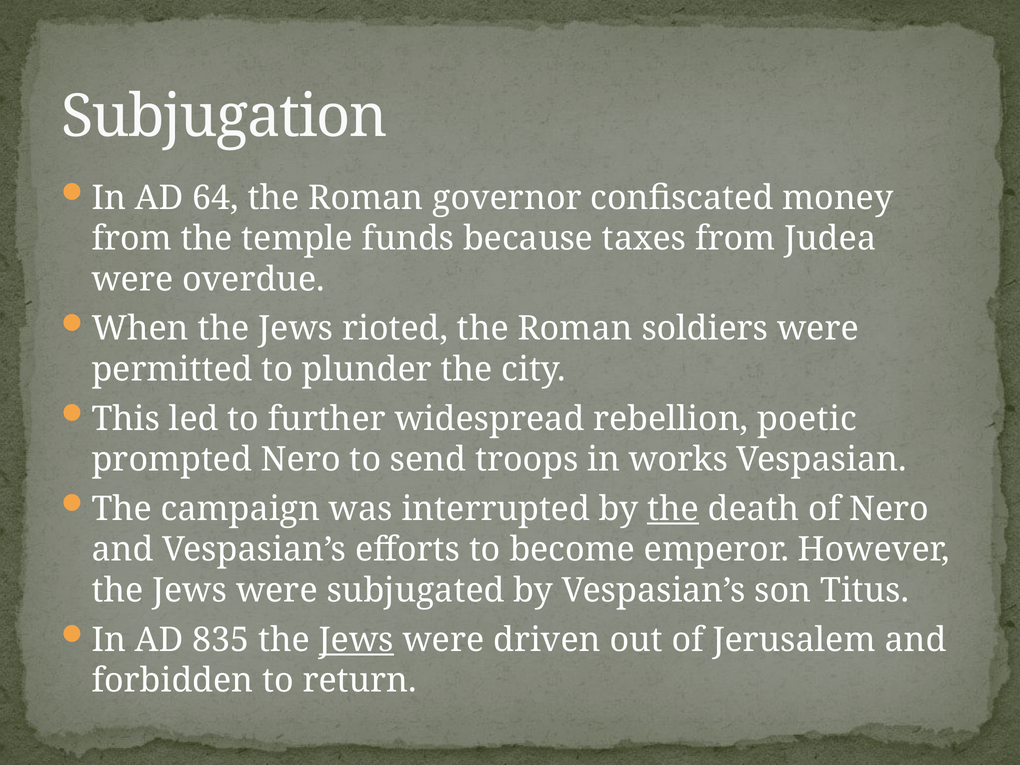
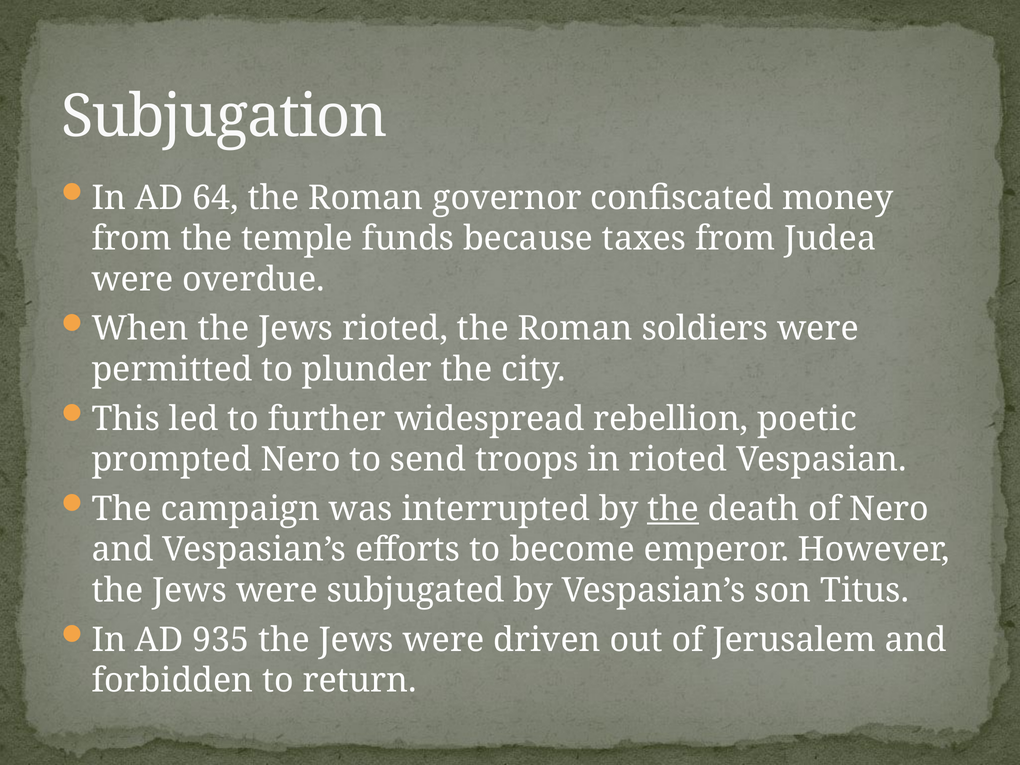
in works: works -> rioted
835: 835 -> 935
Jews at (356, 640) underline: present -> none
